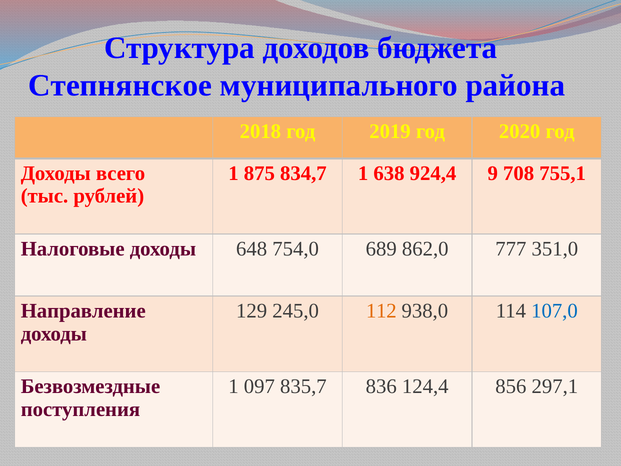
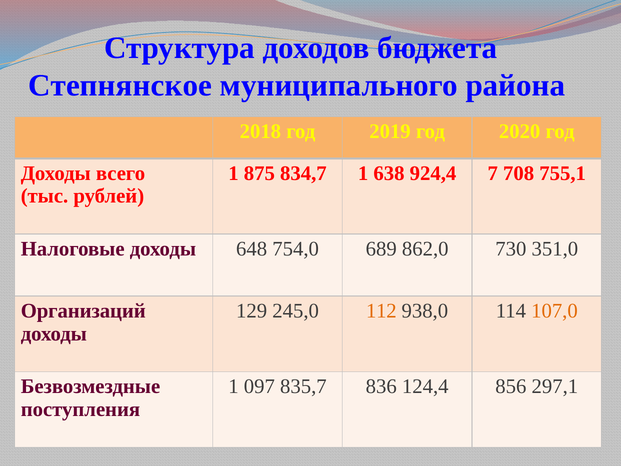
9: 9 -> 7
777: 777 -> 730
Направление: Направление -> Организаций
107,0 colour: blue -> orange
